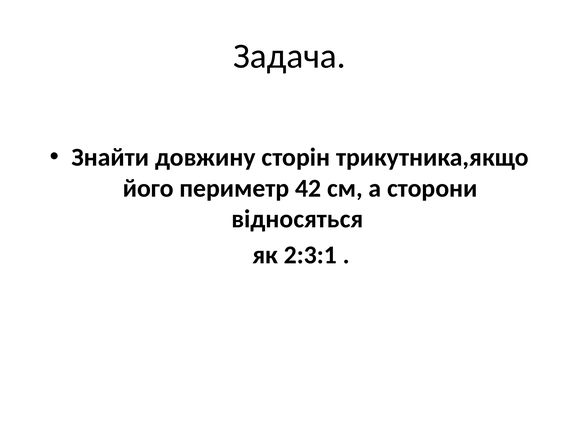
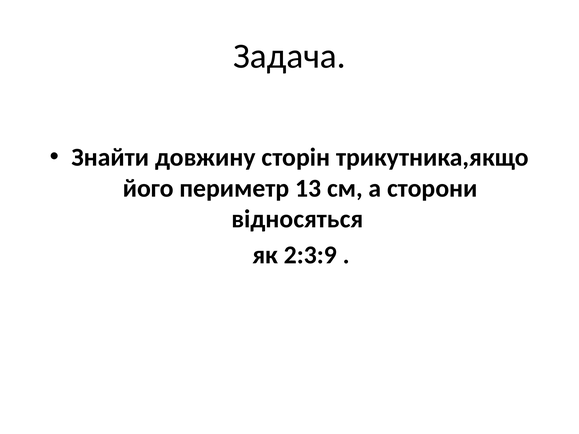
42: 42 -> 13
2:3:1: 2:3:1 -> 2:3:9
